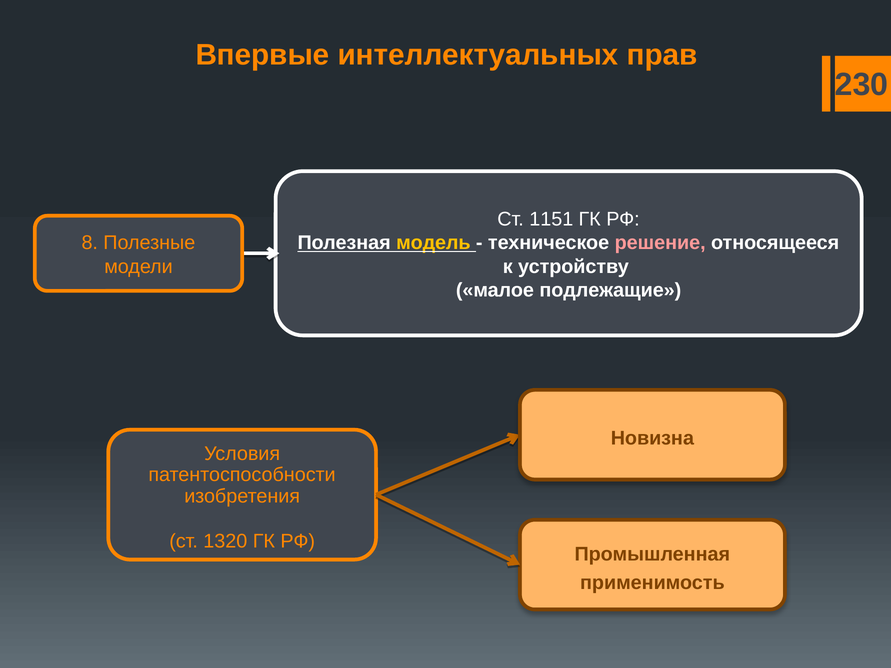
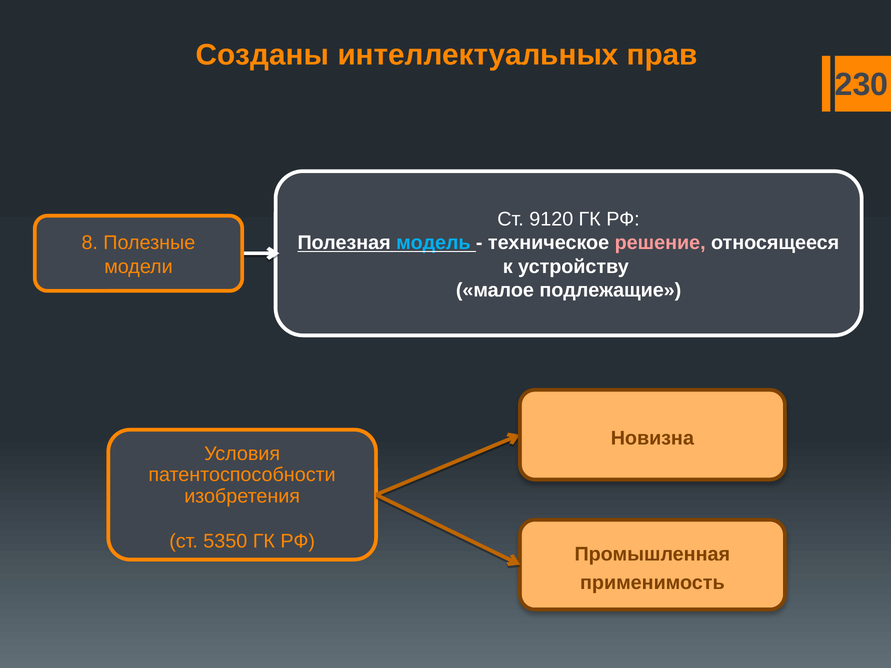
Впервые: Впервые -> Созданы
1151: 1151 -> 9120
модель colour: yellow -> light blue
1320: 1320 -> 5350
